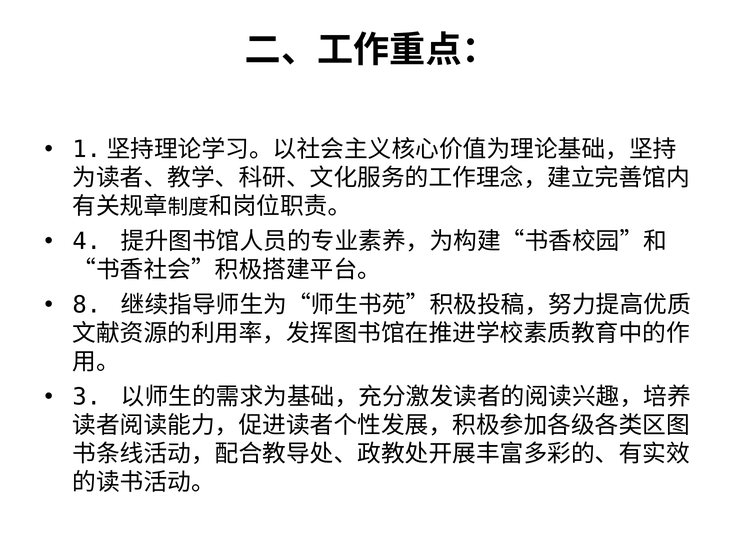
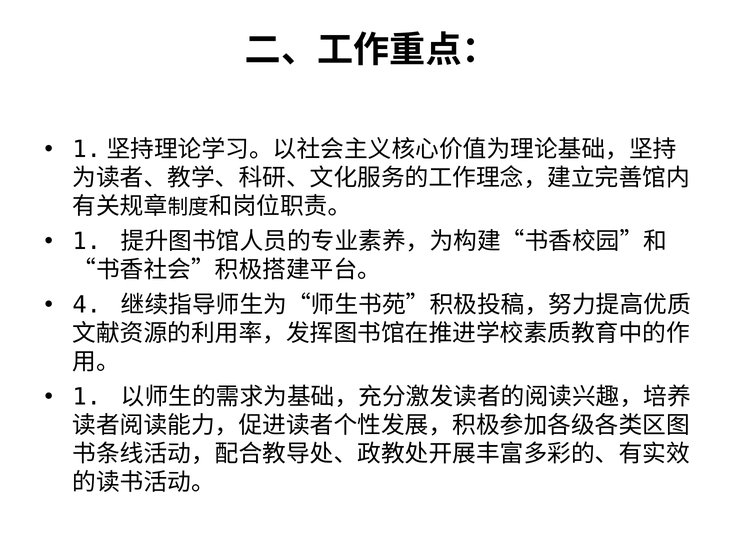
4 at (87, 242): 4 -> 1
8: 8 -> 4
3 at (87, 397): 3 -> 1
